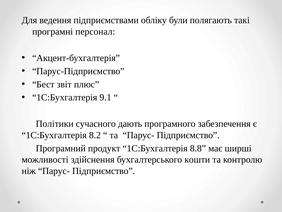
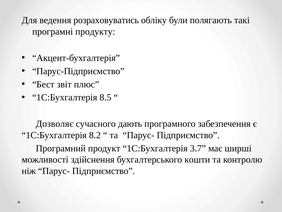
підприємствами: підприємствами -> розраховуватись
персонал: персонал -> продукту
9.1: 9.1 -> 8.5
Політики: Політики -> Дозволяє
8.8: 8.8 -> 3.7
